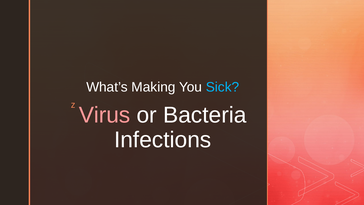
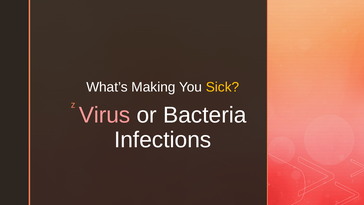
Sick colour: light blue -> yellow
